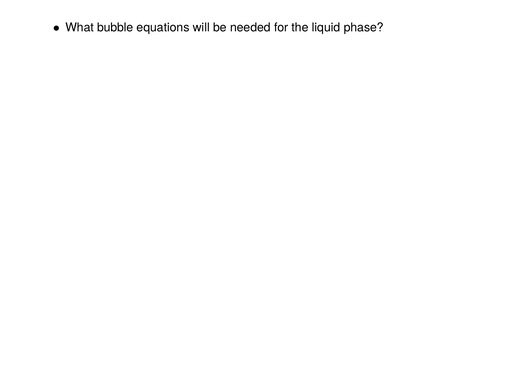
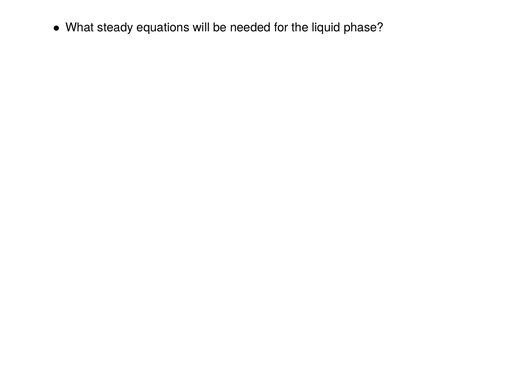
bubble: bubble -> steady
